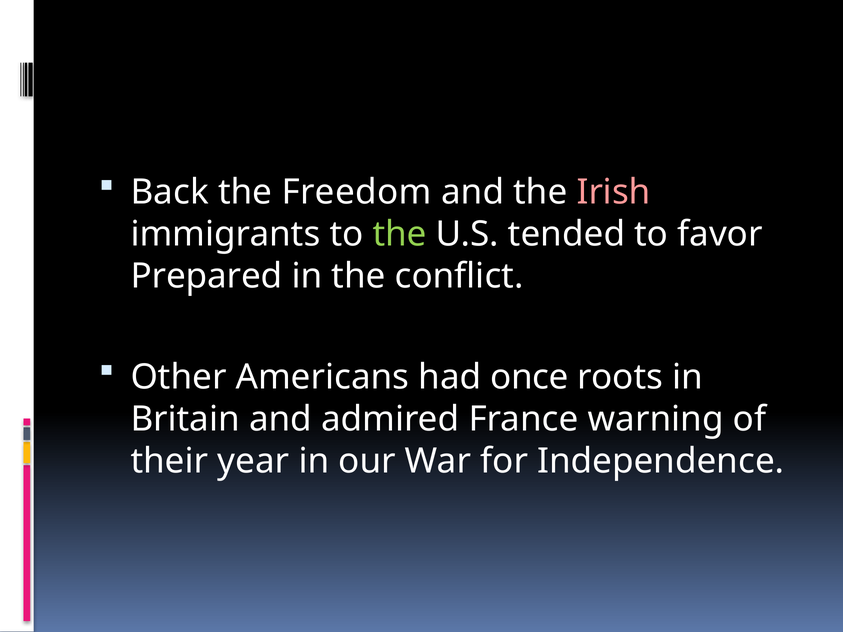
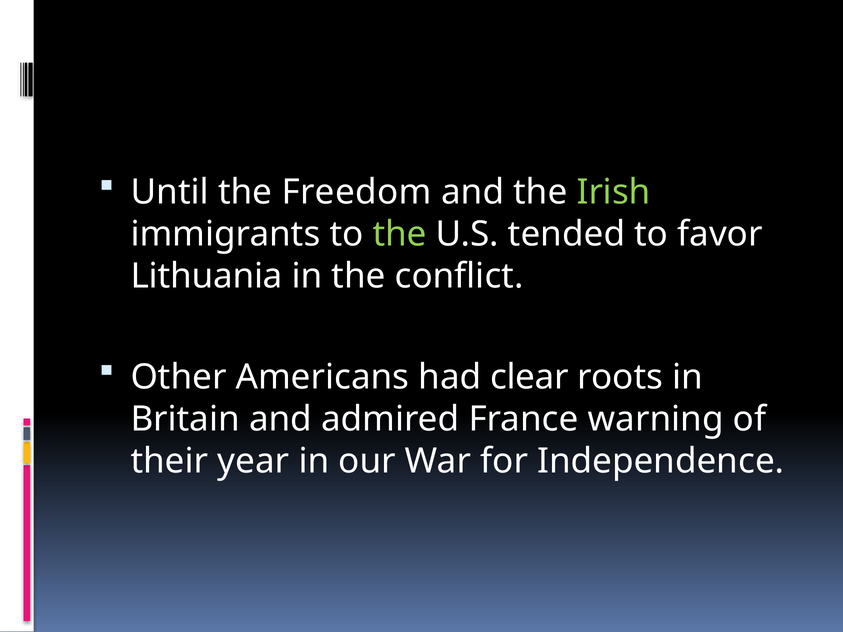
Back: Back -> Until
Irish colour: pink -> light green
Prepared: Prepared -> Lithuania
once: once -> clear
